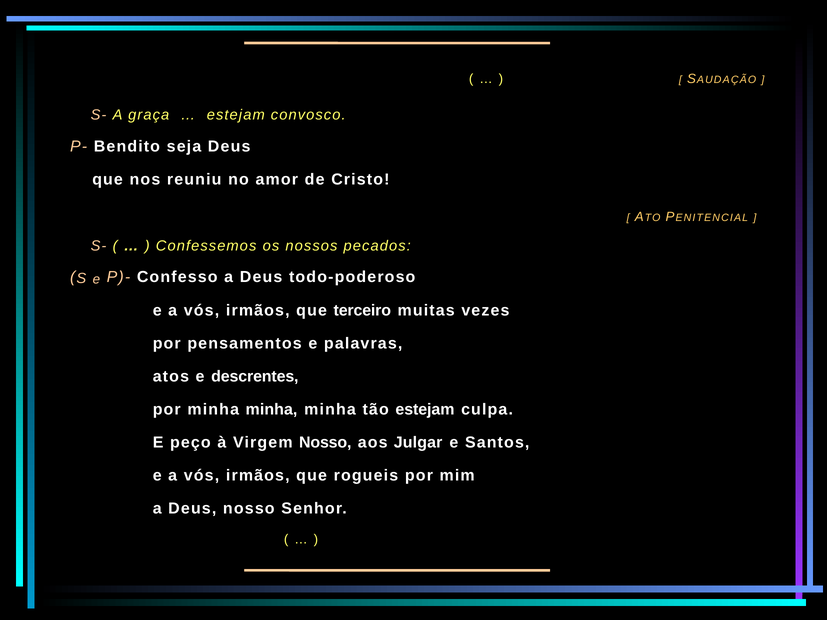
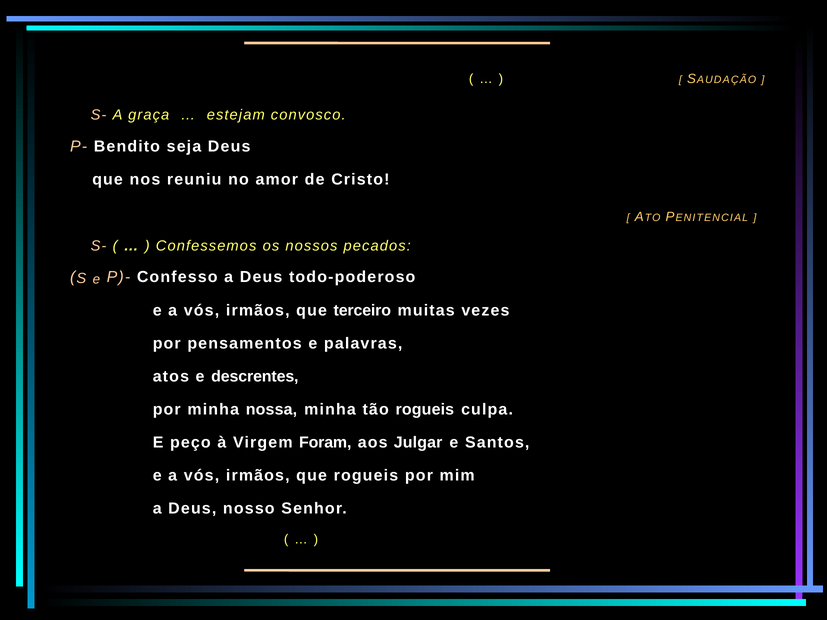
por minha minha: minha -> nossa
tão estejam: estejam -> rogueis
Virgem Nosso: Nosso -> Foram
